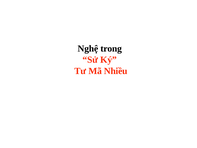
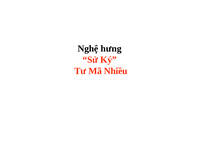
trong: trong -> hưng
